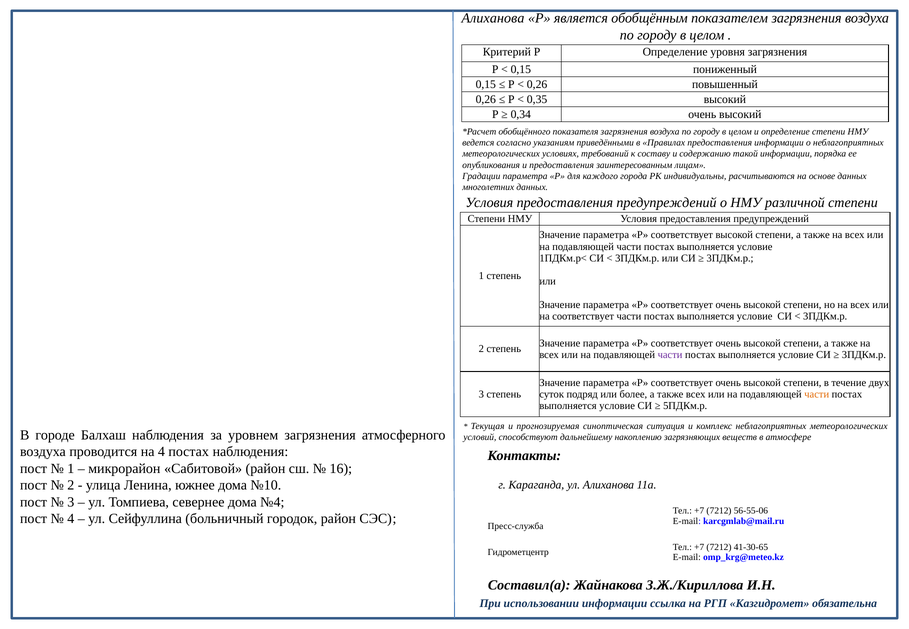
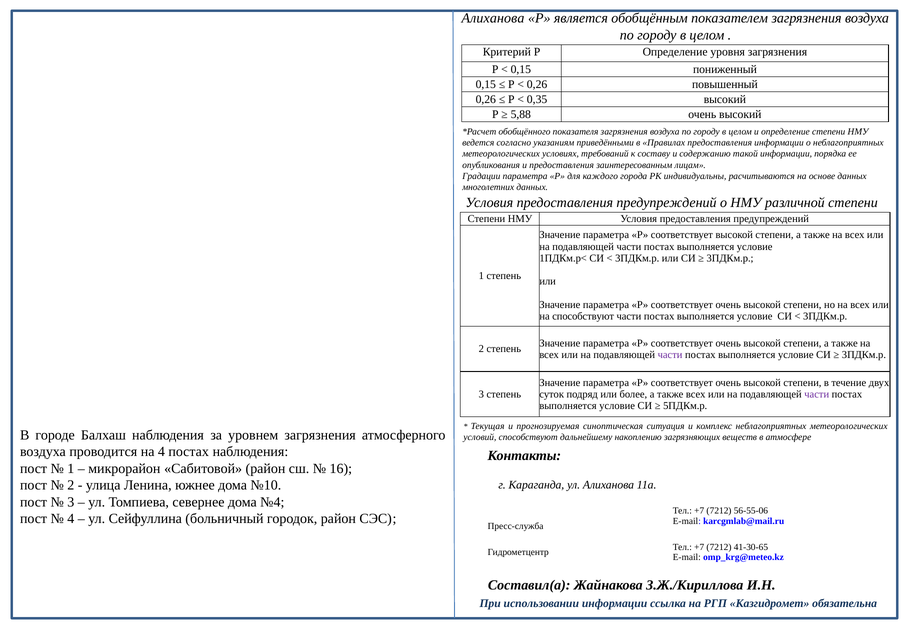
0,34: 0,34 -> 5,88
на соответствует: соответствует -> способствуют
части at (817, 394) colour: orange -> purple
